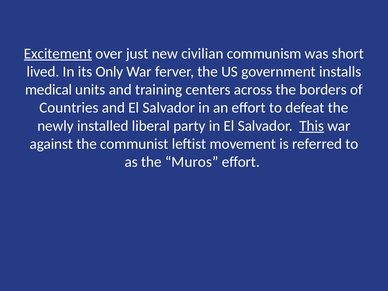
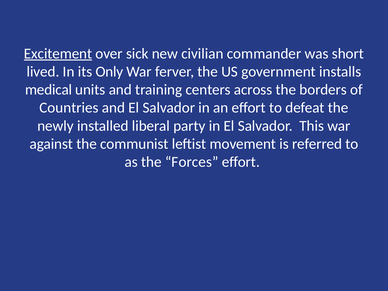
just: just -> sick
communism: communism -> commander
This underline: present -> none
Muros: Muros -> Forces
